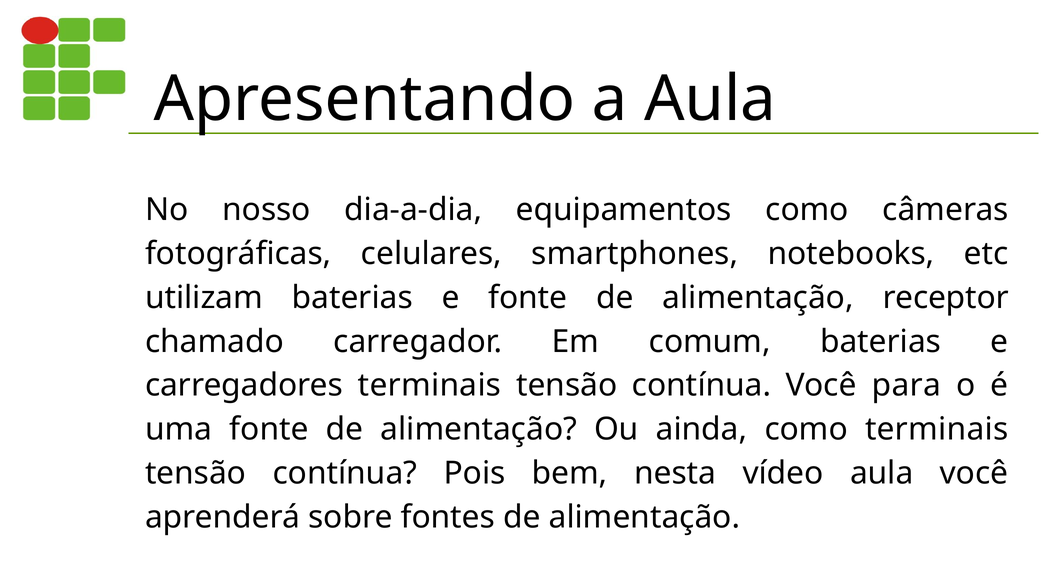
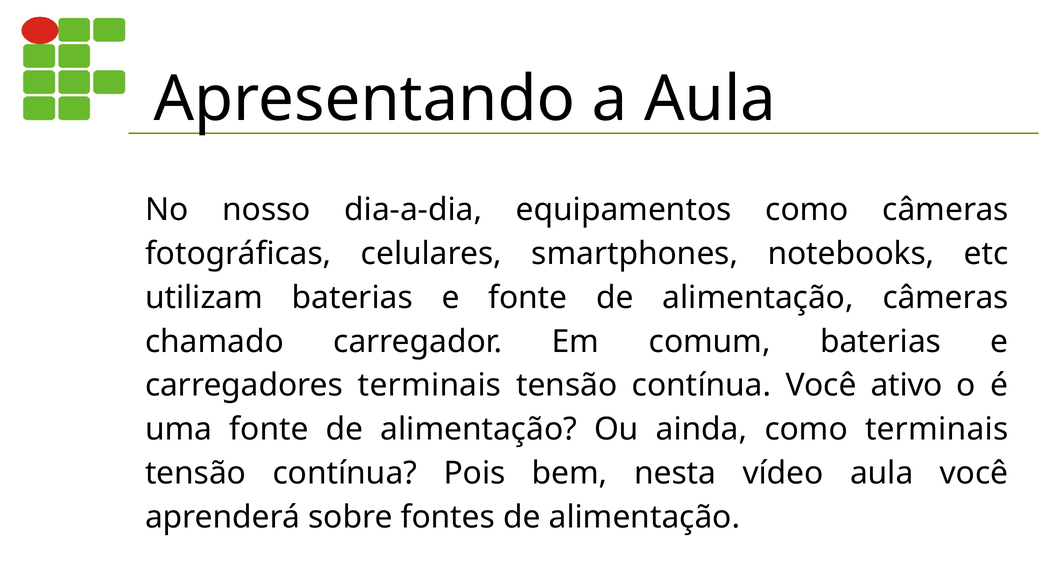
alimentação receptor: receptor -> câmeras
para: para -> ativo
